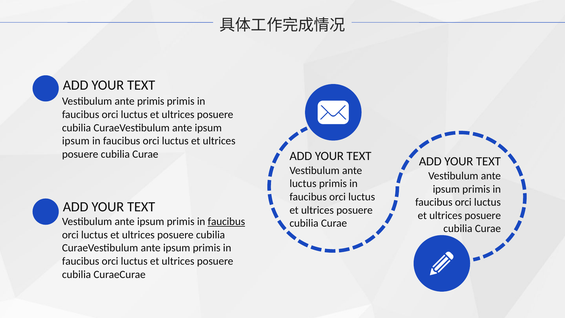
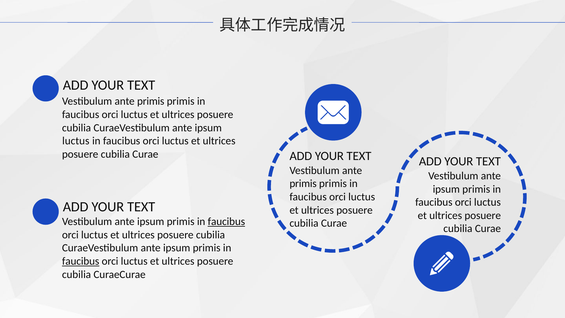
ipsum at (76, 141): ipsum -> luctus
luctus at (303, 183): luctus -> primis
faucibus at (81, 261) underline: none -> present
